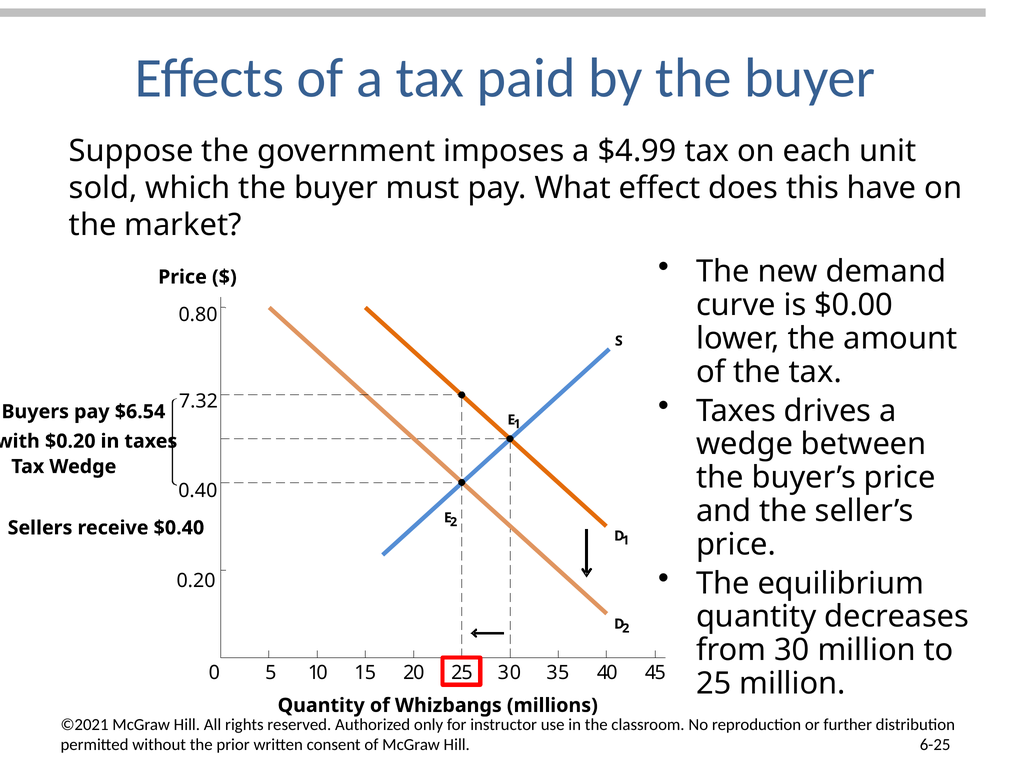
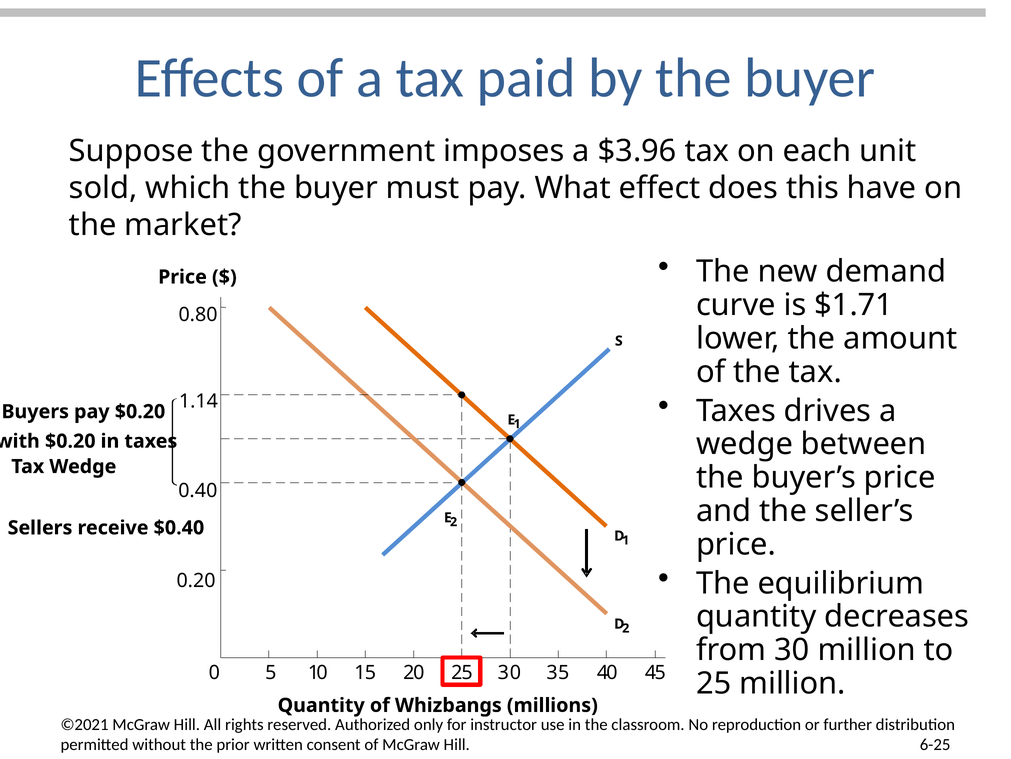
$4.99: $4.99 -> $3.96
$0.00: $0.00 -> $1.71
7.32: 7.32 -> 1.14
pay $6.54: $6.54 -> $0.20
